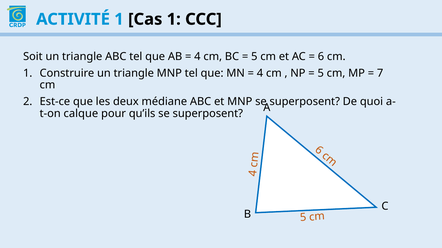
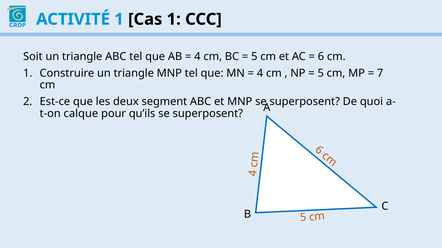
médiane: médiane -> segment
